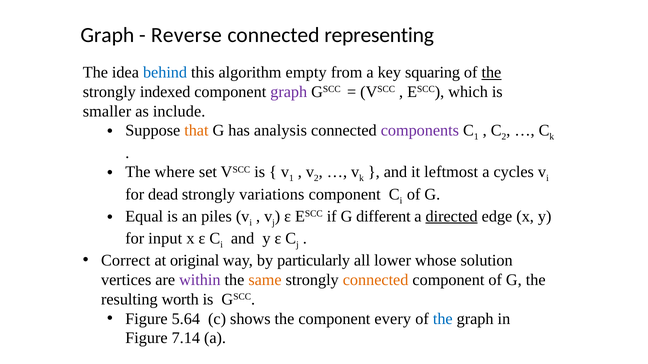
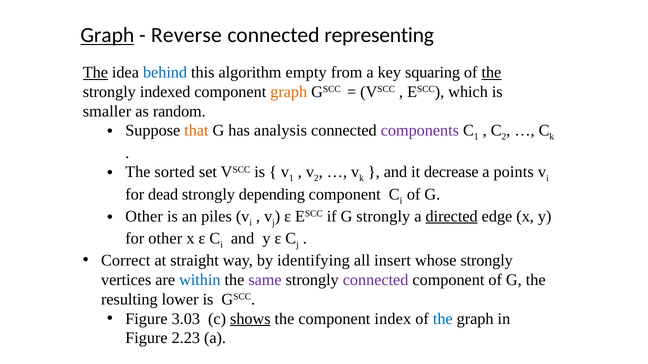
Graph at (107, 35) underline: none -> present
The at (95, 72) underline: none -> present
graph at (289, 92) colour: purple -> orange
include: include -> random
where: where -> sorted
leftmost: leftmost -> decrease
cycles: cycles -> points
variations: variations -> depending
Equal at (144, 217): Equal -> Other
G different: different -> strongly
for input: input -> other
original: original -> straight
particularly: particularly -> identifying
lower: lower -> insert
whose solution: solution -> strongly
within colour: purple -> blue
same colour: orange -> purple
connected at (376, 280) colour: orange -> purple
worth: worth -> lower
5.64: 5.64 -> 3.03
shows underline: none -> present
every: every -> index
7.14: 7.14 -> 2.23
